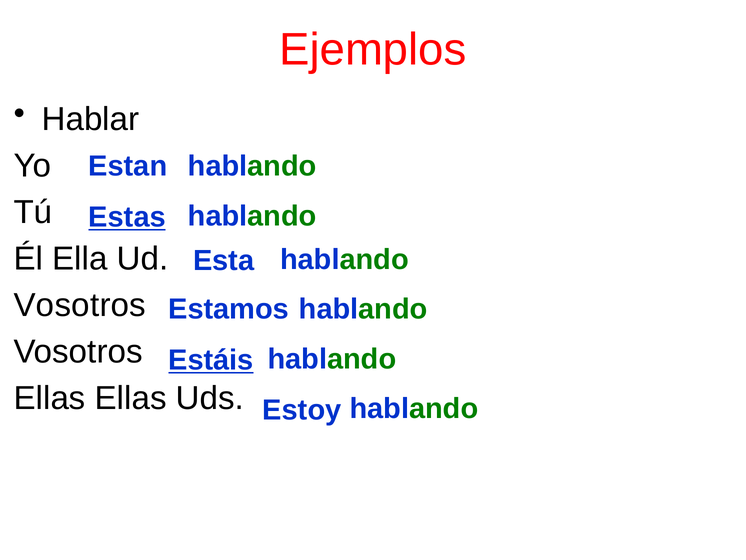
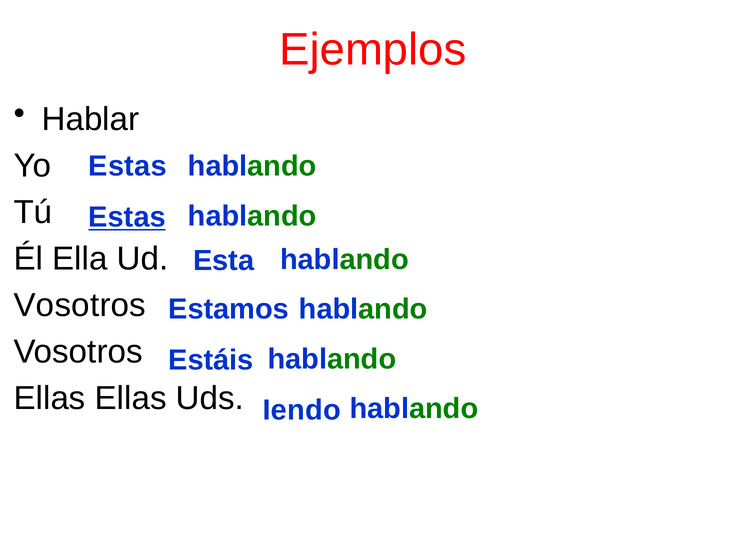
Estan at (128, 166): Estan -> Estas
Estáis underline: present -> none
Estoy: Estoy -> Iendo
